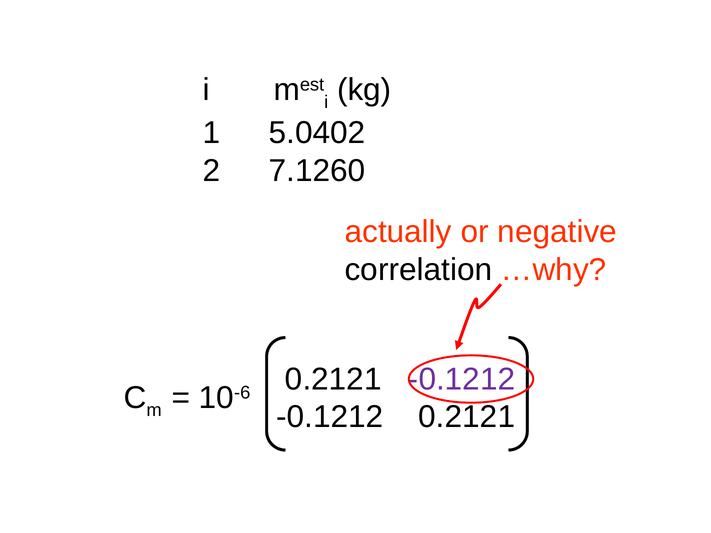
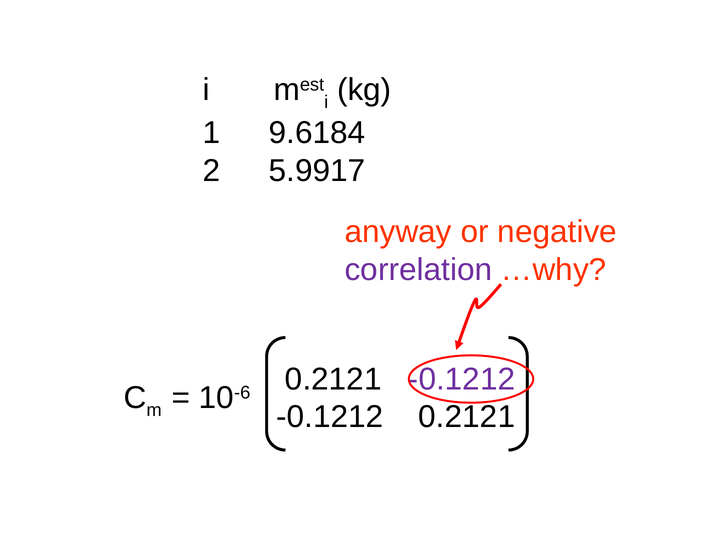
5.0402: 5.0402 -> 9.6184
7.1260: 7.1260 -> 5.9917
actually: actually -> anyway
correlation colour: black -> purple
